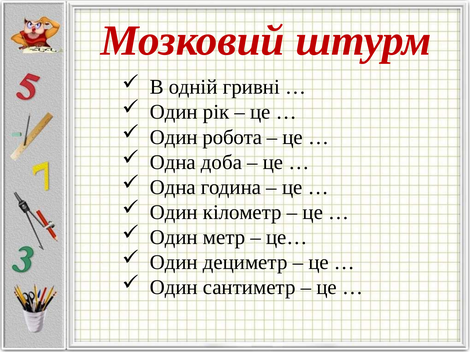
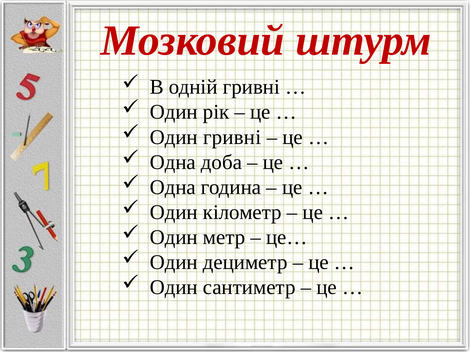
Один робота: робота -> гривні
